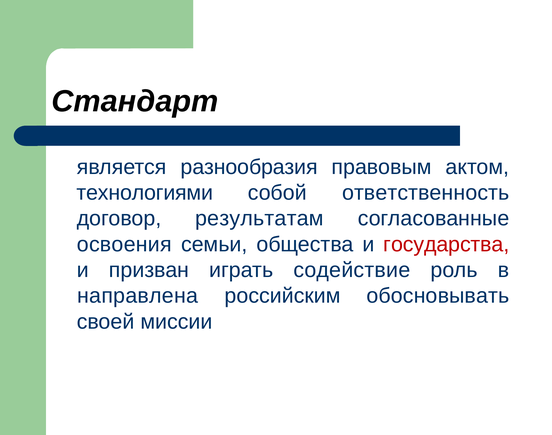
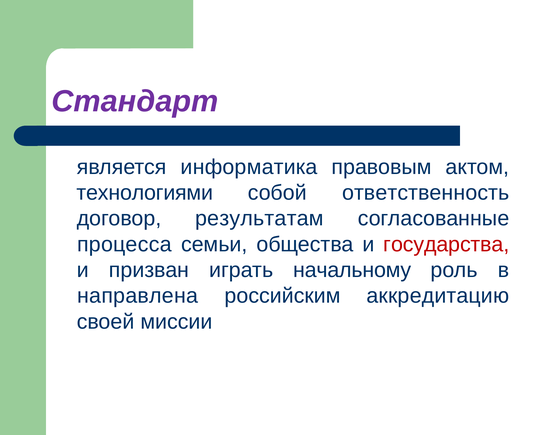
Стандарт colour: black -> purple
разнообразия: разнообразия -> информатика
освоения: освоения -> процесса
содействие: содействие -> начальному
обосновывать: обосновывать -> аккредитацию
